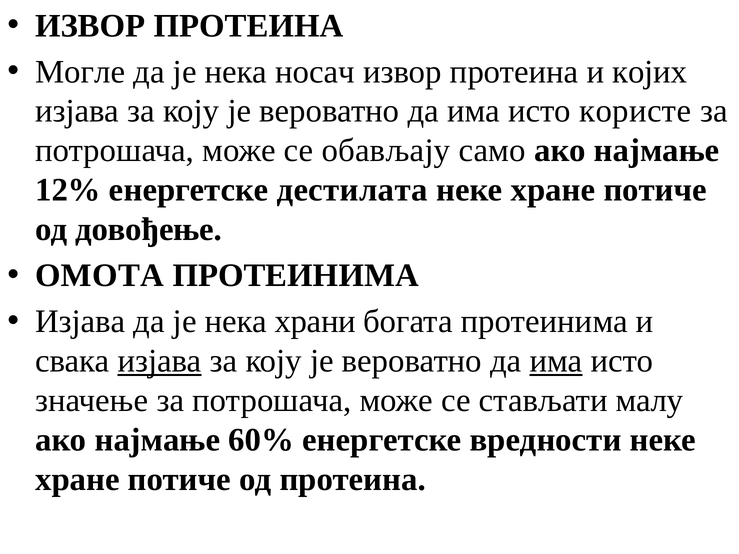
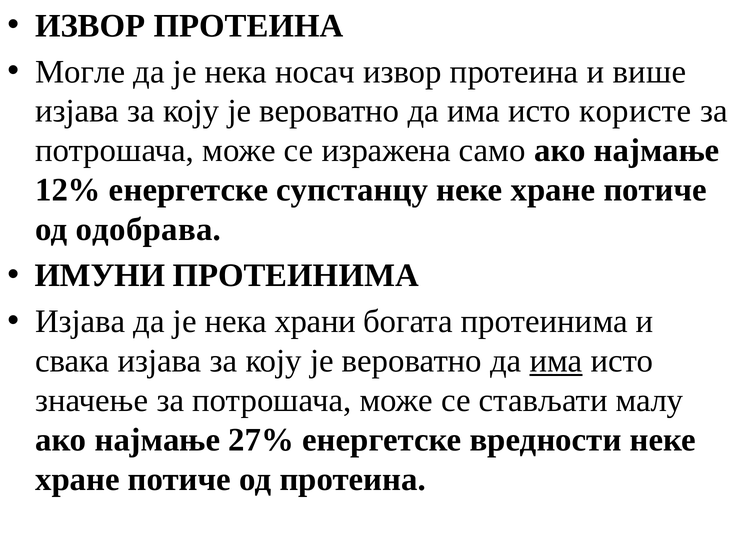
којих: којих -> више
обављају: обављају -> изражена
дестилата: дестилата -> супстанцу
довођење: довођење -> одобрава
ОМОТА: ОМОТА -> ИМУНИ
изјава at (160, 361) underline: present -> none
60%: 60% -> 27%
